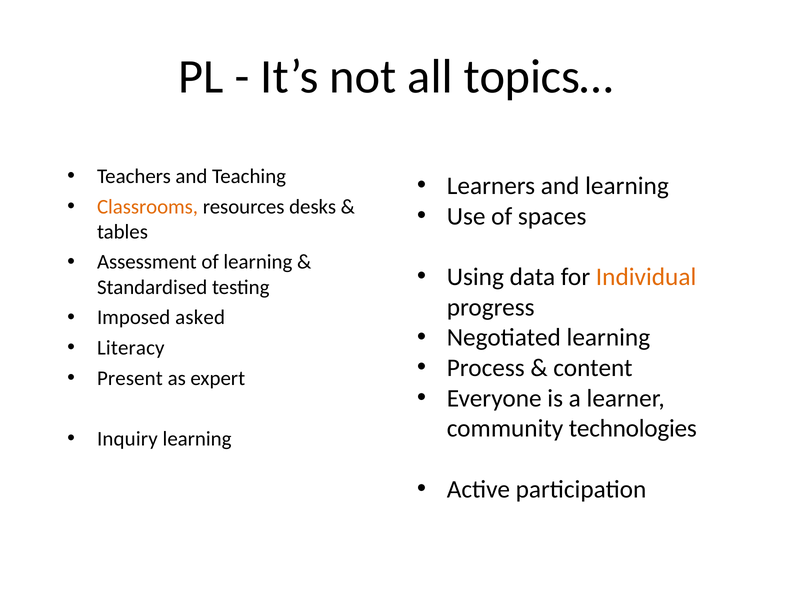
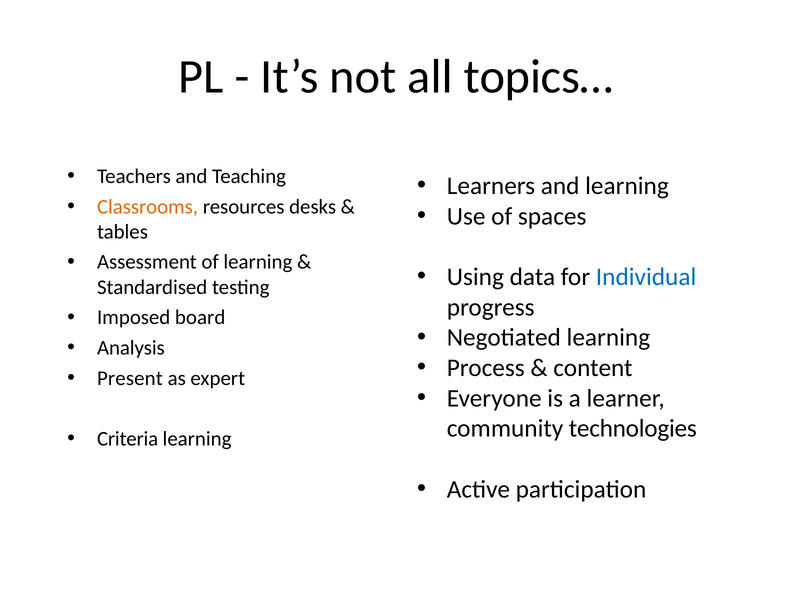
Individual colour: orange -> blue
asked: asked -> board
Literacy: Literacy -> Analysis
Inquiry: Inquiry -> Criteria
